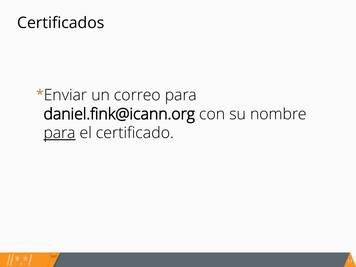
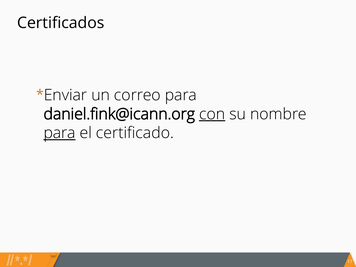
con underline: none -> present
